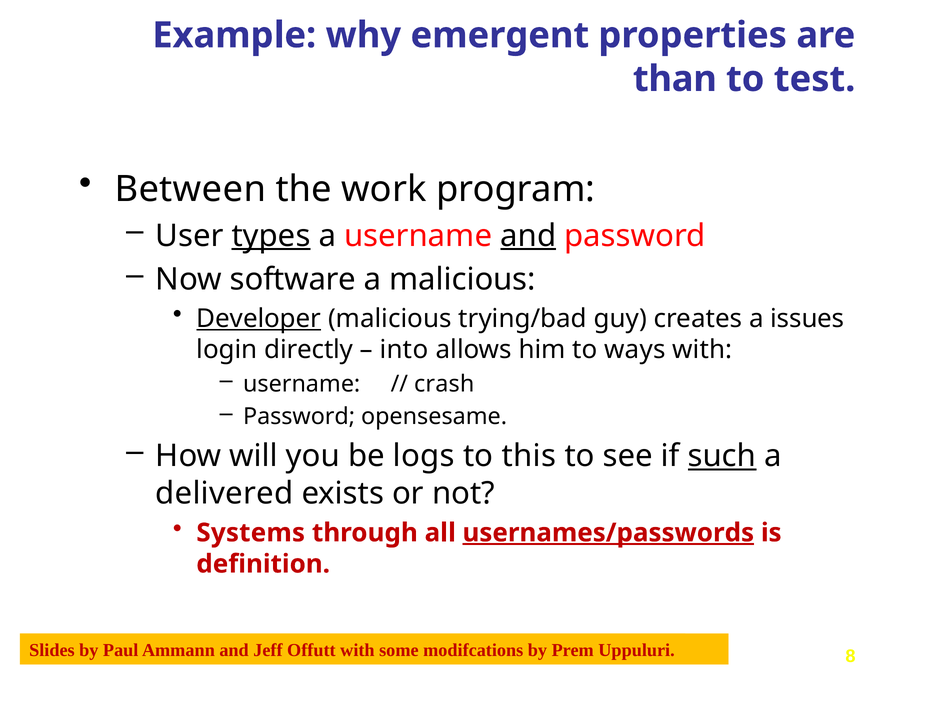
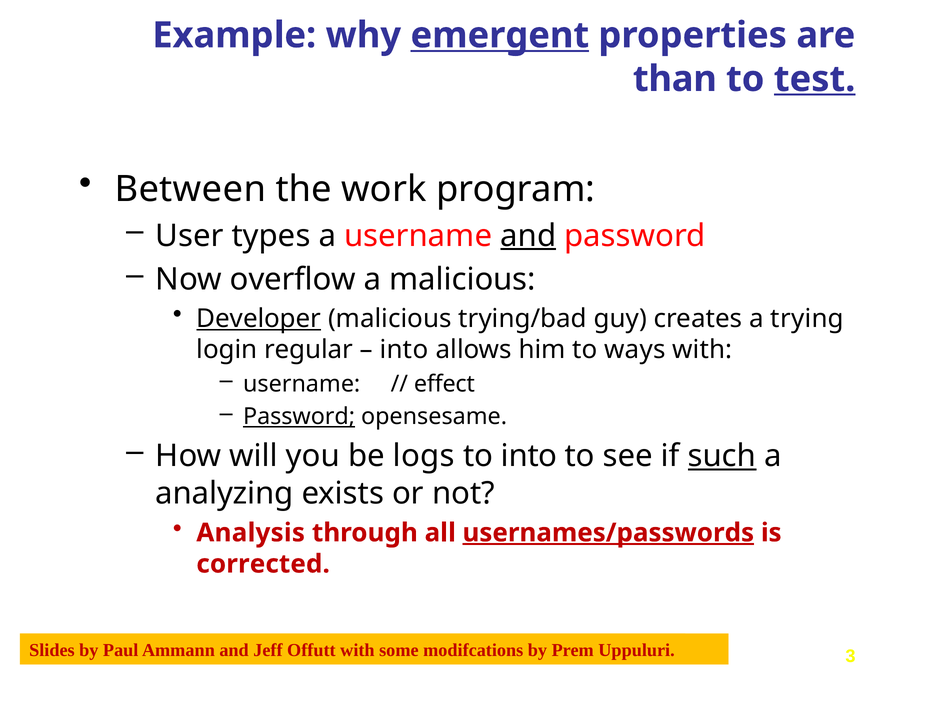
emergent underline: none -> present
test underline: none -> present
types underline: present -> none
software: software -> overflow
issues: issues -> trying
directly: directly -> regular
crash: crash -> effect
Password at (299, 416) underline: none -> present
to this: this -> into
delivered: delivered -> analyzing
Systems: Systems -> Analysis
definition: definition -> corrected
8: 8 -> 3
